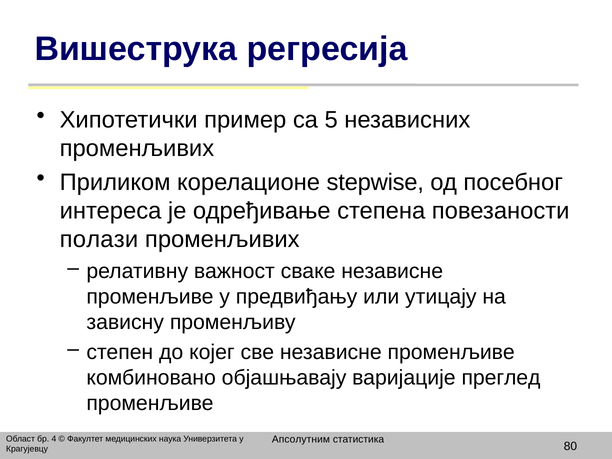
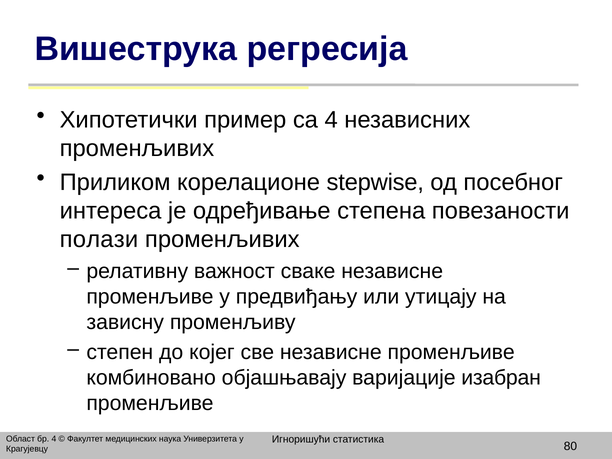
са 5: 5 -> 4
преглед: преглед -> изабран
Апсолутним: Апсолутним -> Игноришући
